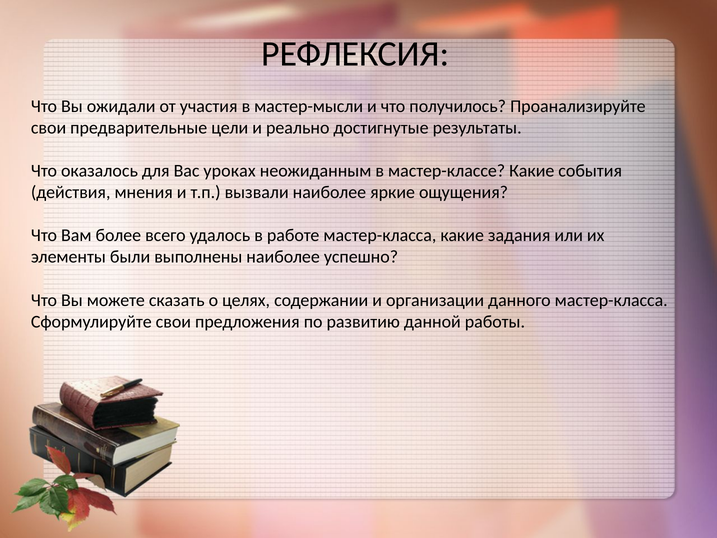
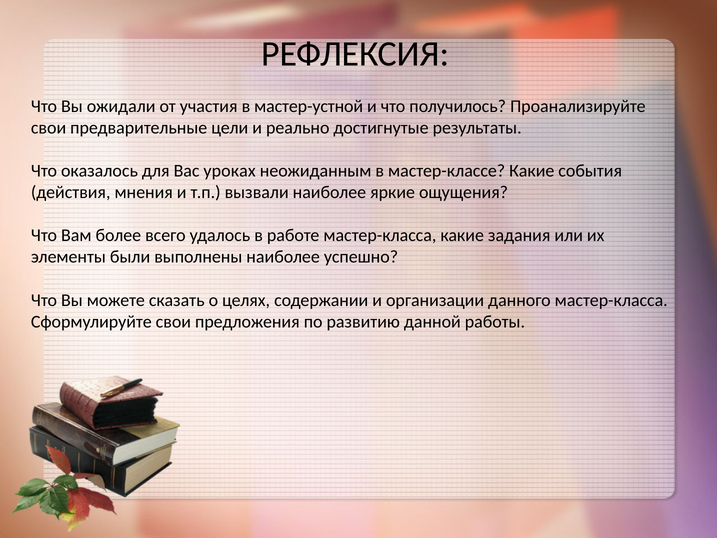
мастер-мысли: мастер-мысли -> мастер-устной
